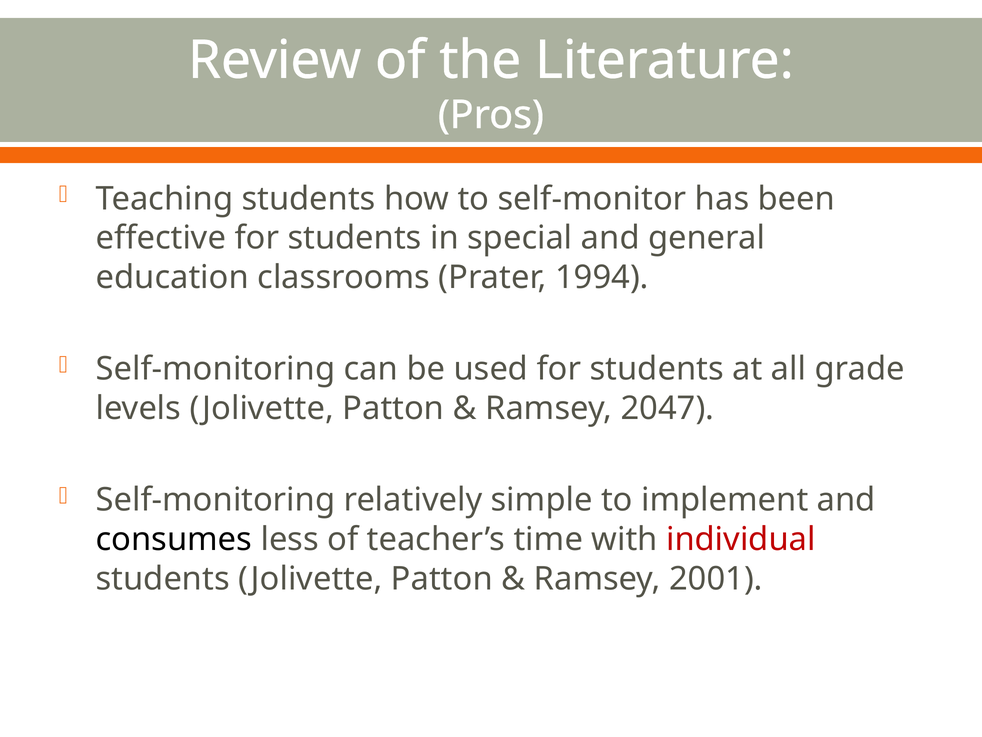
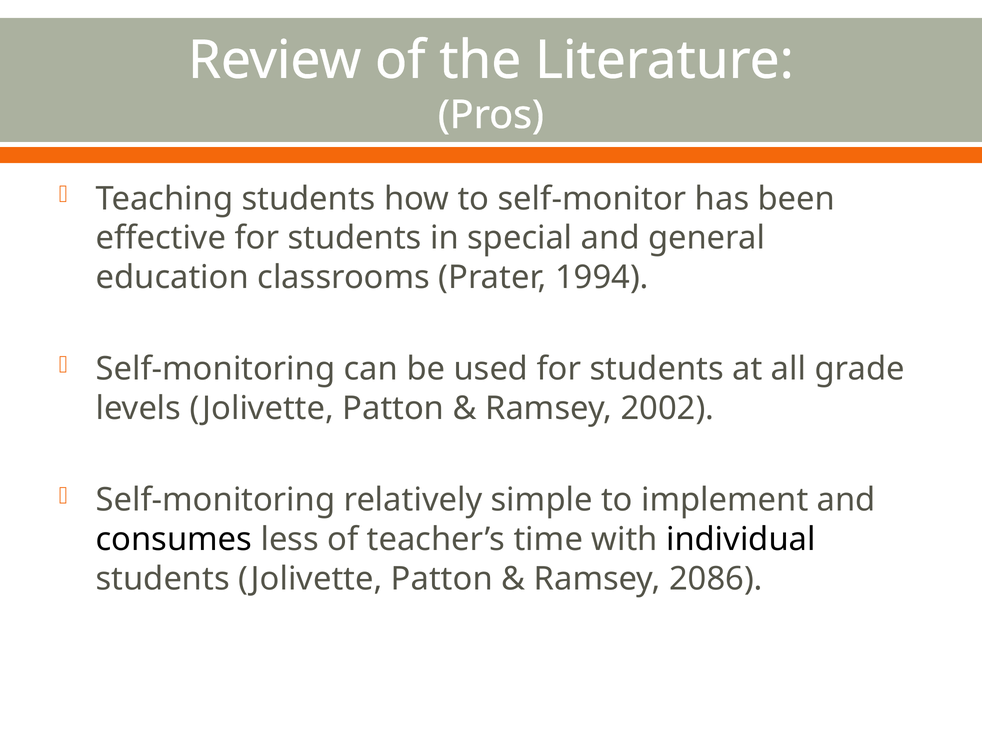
2047: 2047 -> 2002
individual colour: red -> black
2001: 2001 -> 2086
